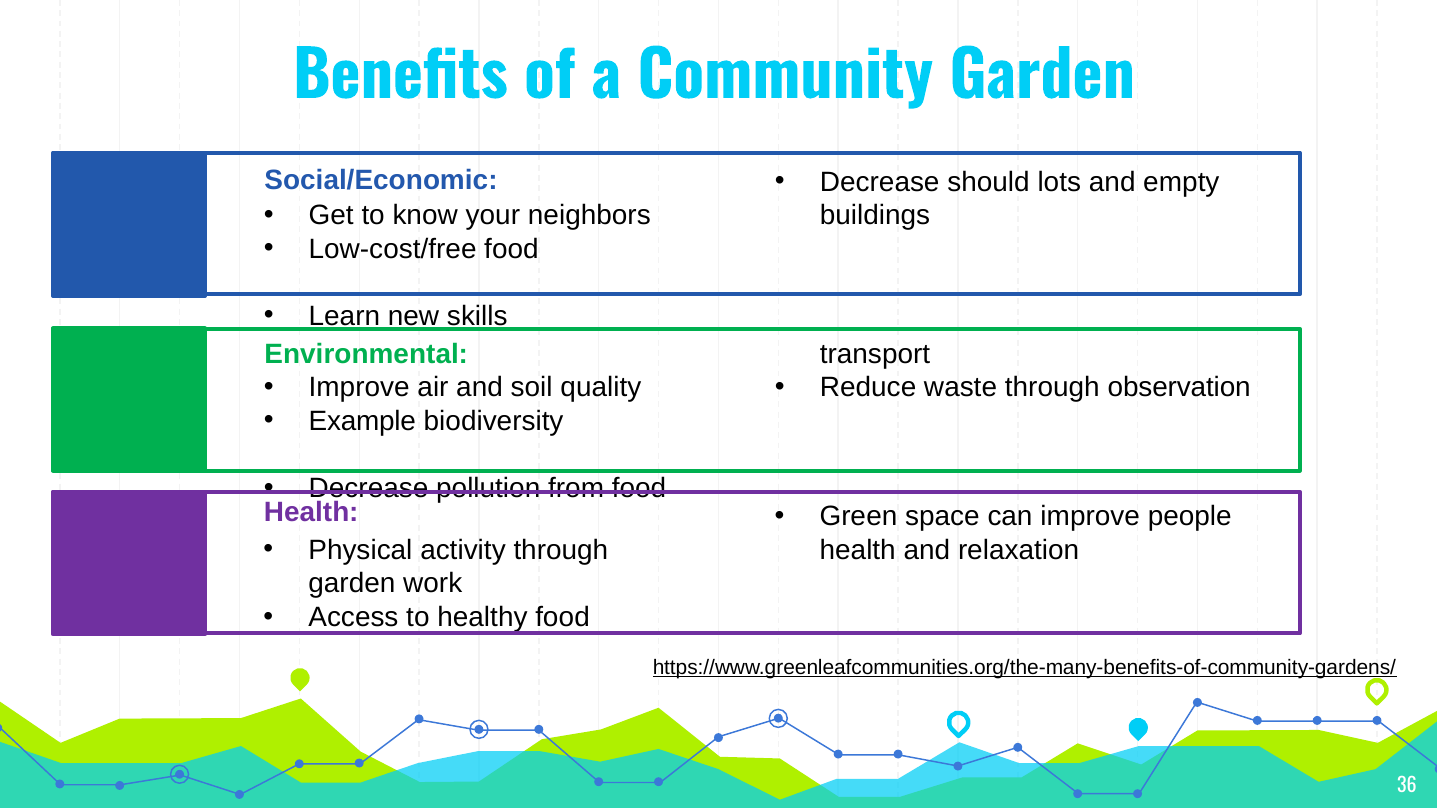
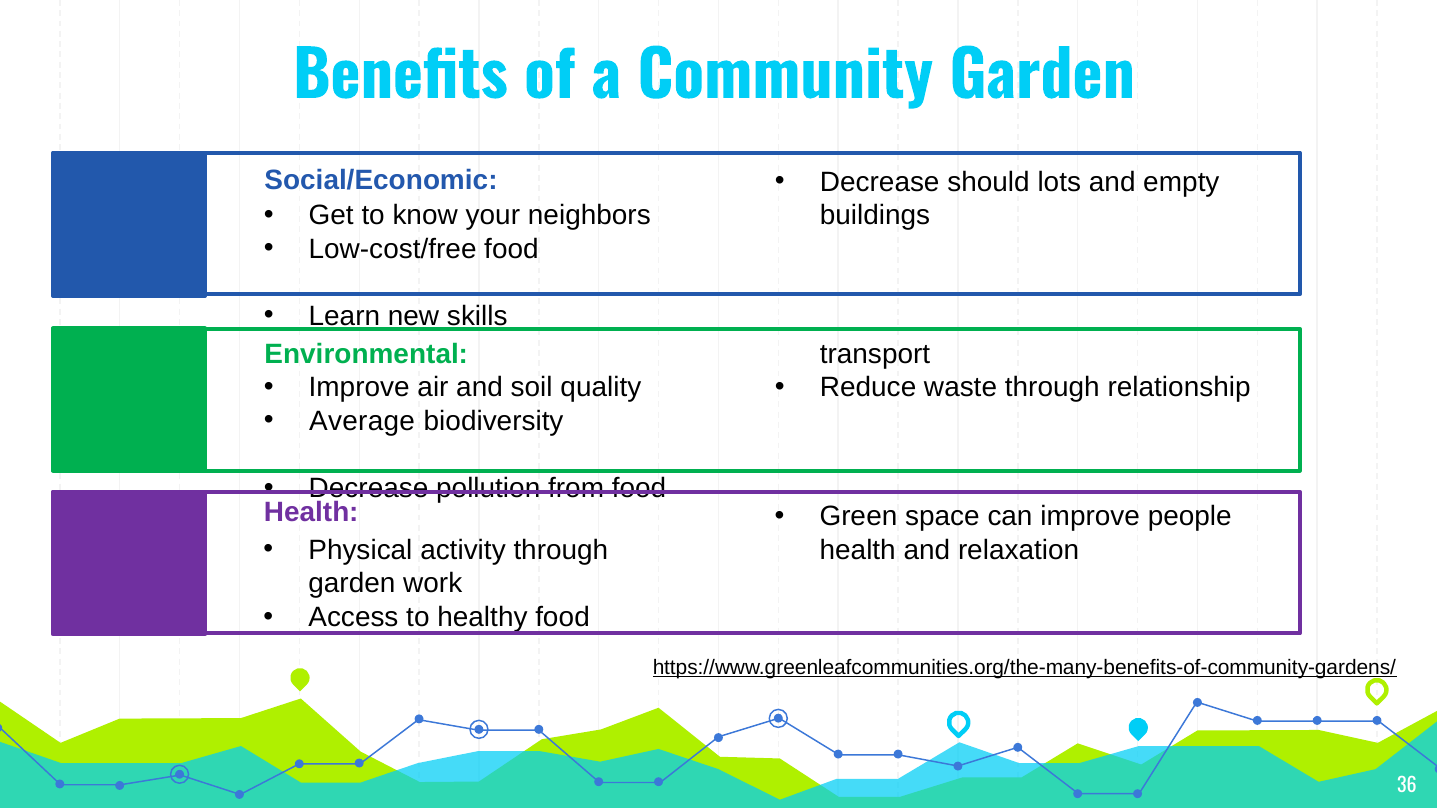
observation: observation -> relationship
Example: Example -> Average
